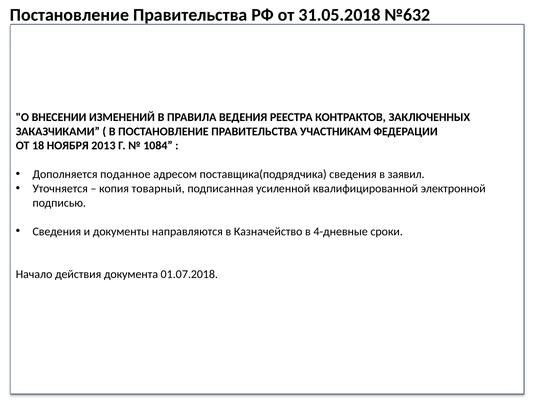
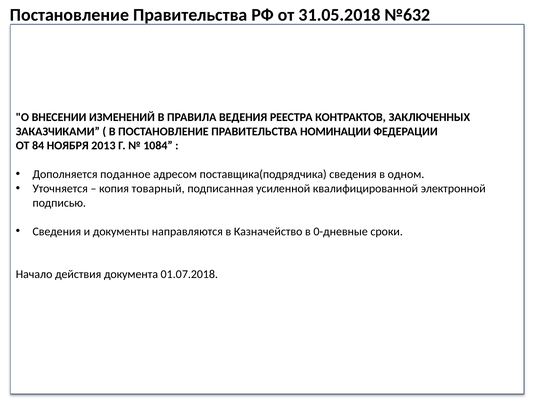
УЧАСТНИКАМ: УЧАСТНИКАМ -> НОМИНАЦИИ
18: 18 -> 84
заявил: заявил -> одном
4-дневные: 4-дневные -> 0-дневные
